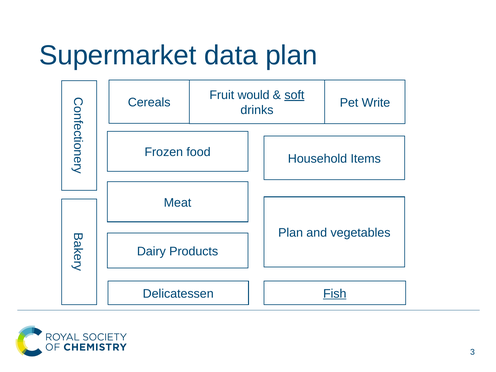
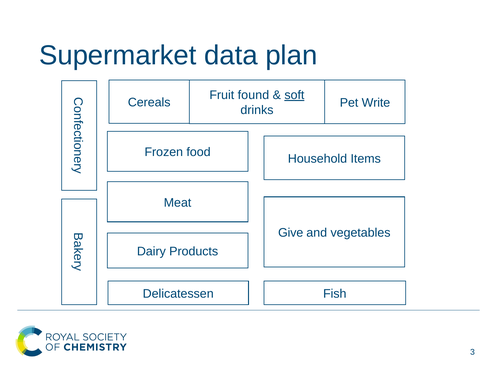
would: would -> found
Plan at (291, 233): Plan -> Give
Fish underline: present -> none
